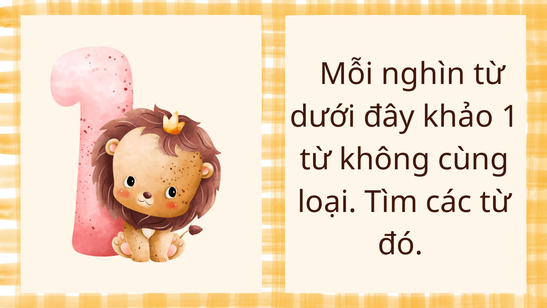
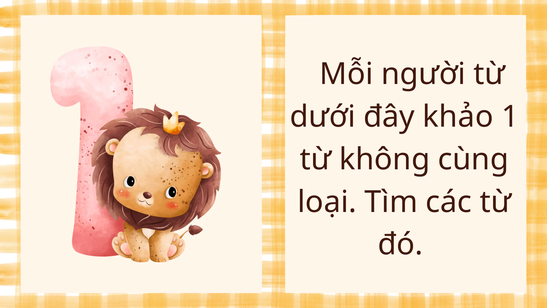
nghìn: nghìn -> người
